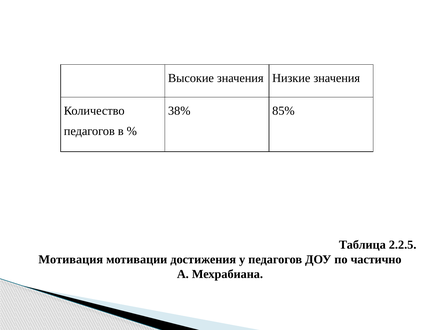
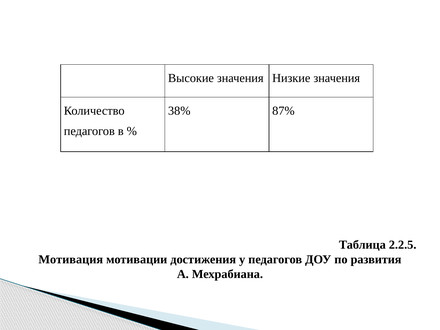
85%: 85% -> 87%
частично: частично -> развития
